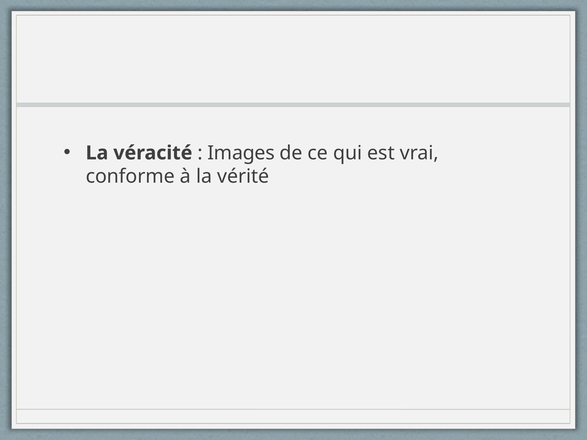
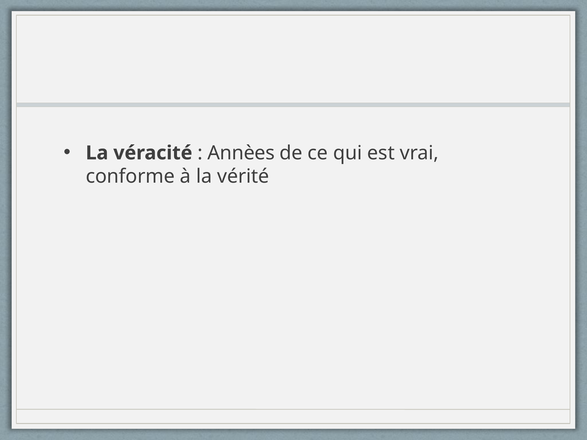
Images: Images -> Annèes
